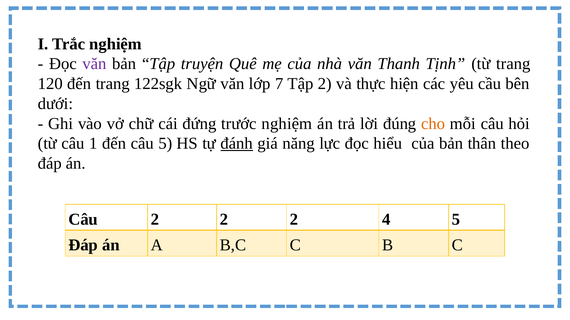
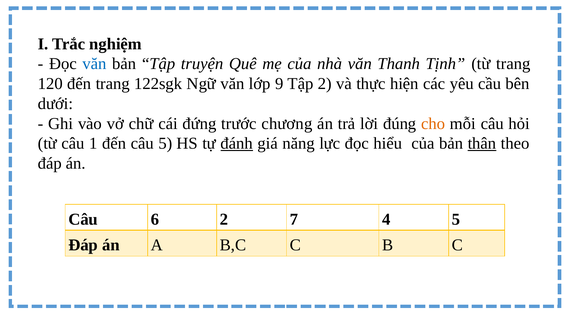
văn at (95, 64) colour: purple -> blue
7: 7 -> 9
trước nghiệm: nghiệm -> chương
thân underline: none -> present
Câu 2: 2 -> 6
2 at (294, 220): 2 -> 7
